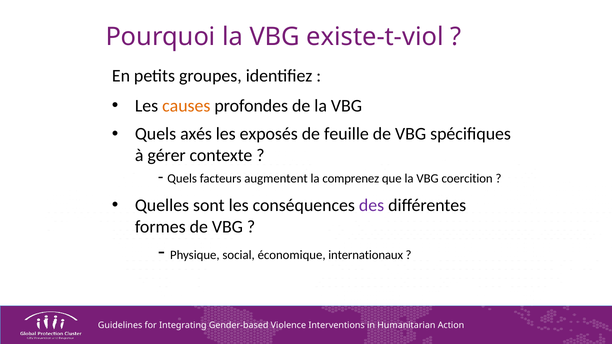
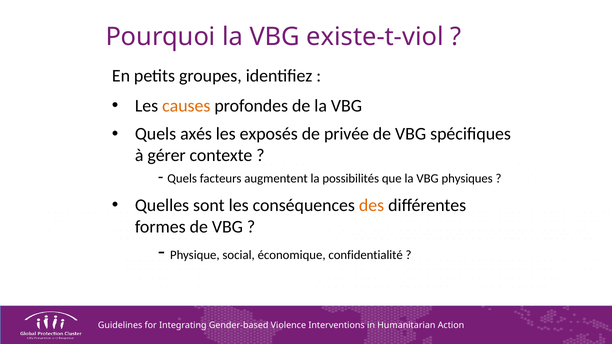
feuille: feuille -> privée
comprenez: comprenez -> possibilités
coercition: coercition -> physiques
des colour: purple -> orange
internationaux: internationaux -> confidentialité
